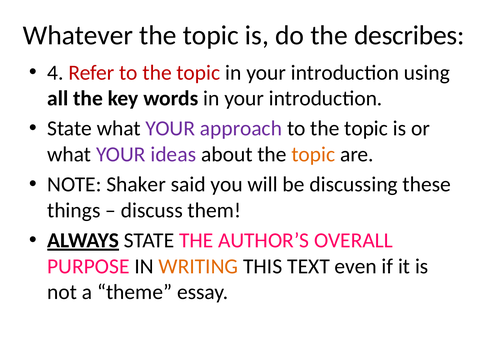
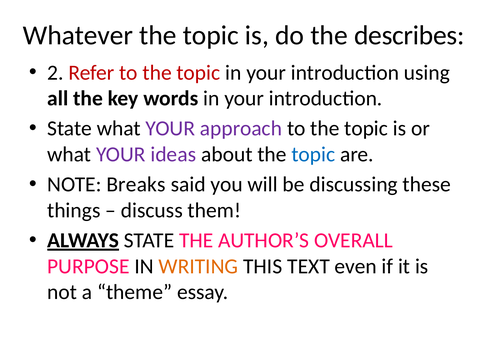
4: 4 -> 2
topic at (313, 154) colour: orange -> blue
Shaker: Shaker -> Breaks
